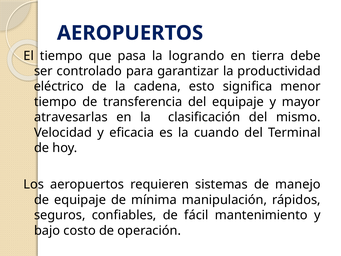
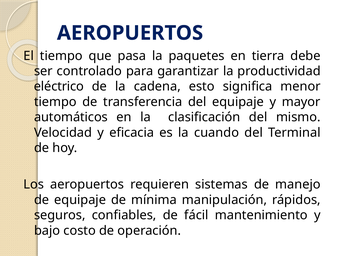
logrando: logrando -> paquetes
atravesarlas: atravesarlas -> automáticos
